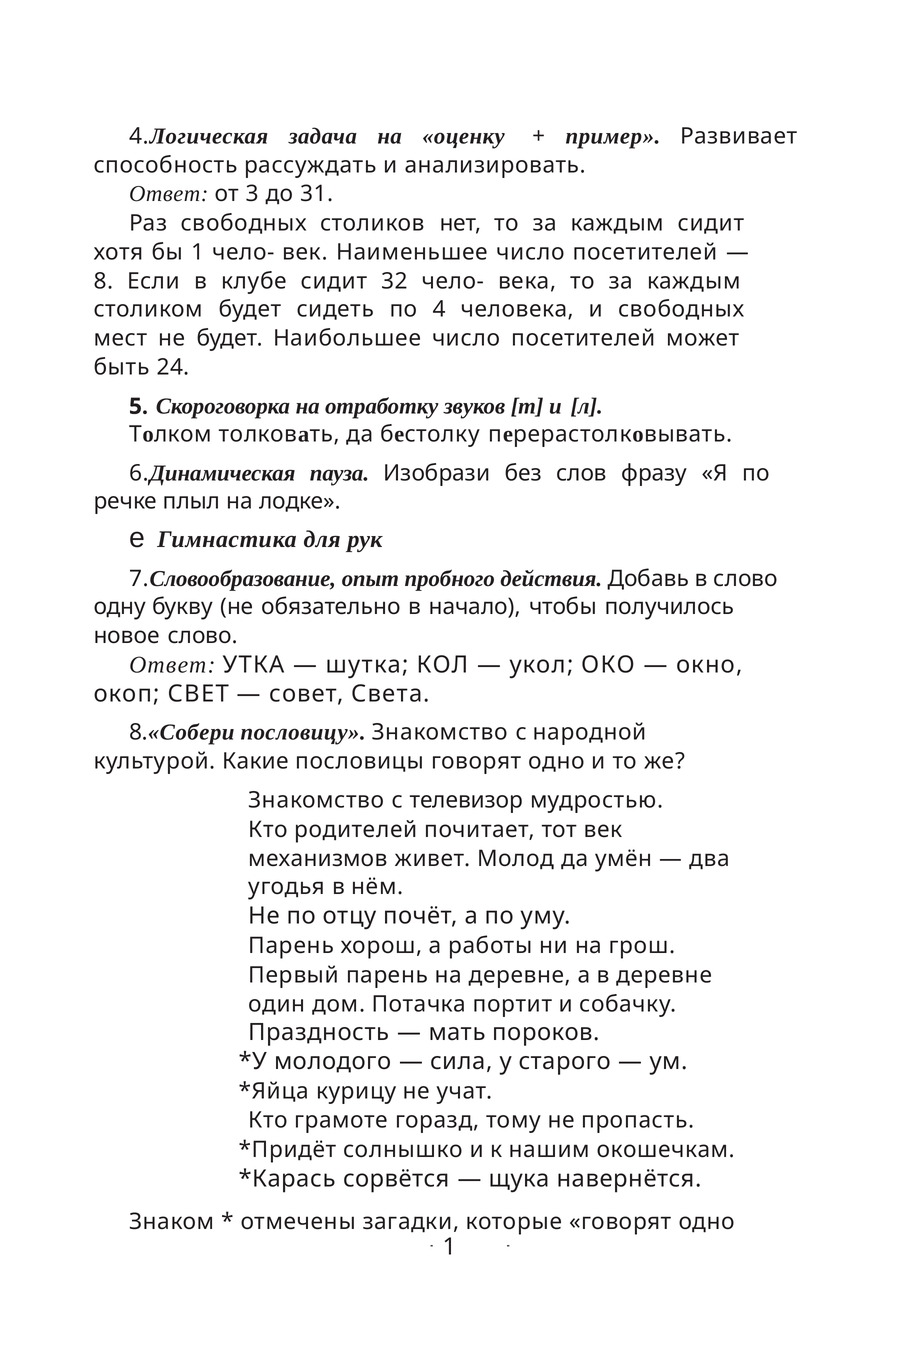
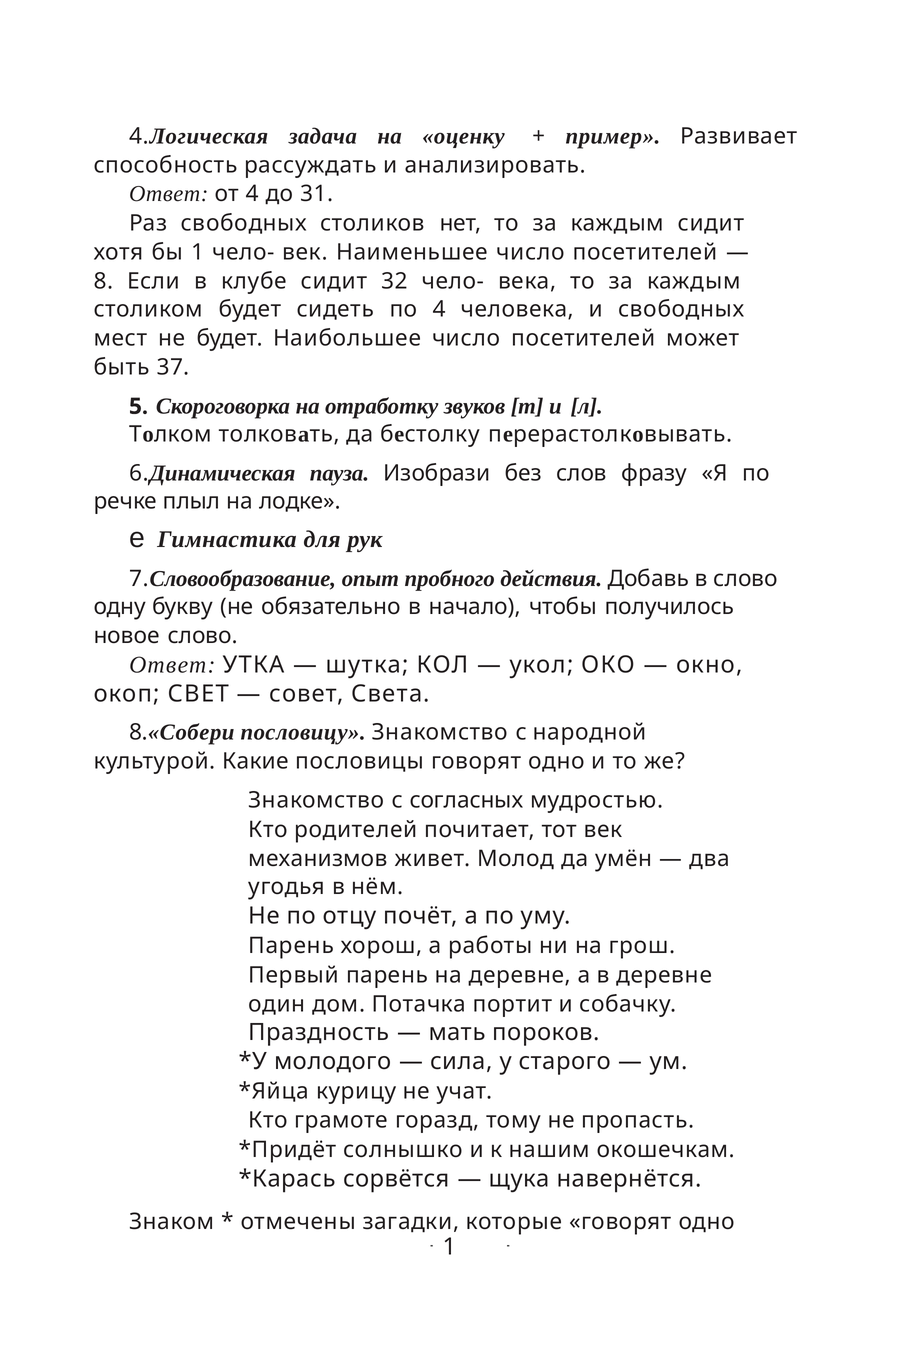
от 3: 3 -> 4
24: 24 -> 37
телевизор: телевизор -> согласных
